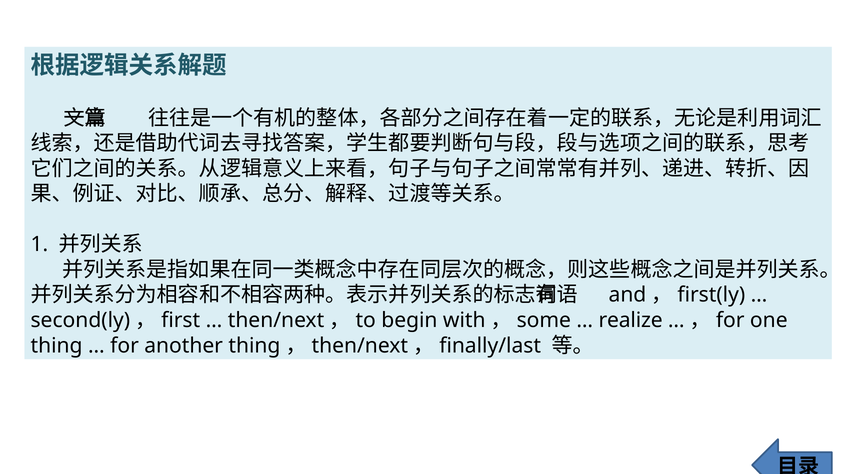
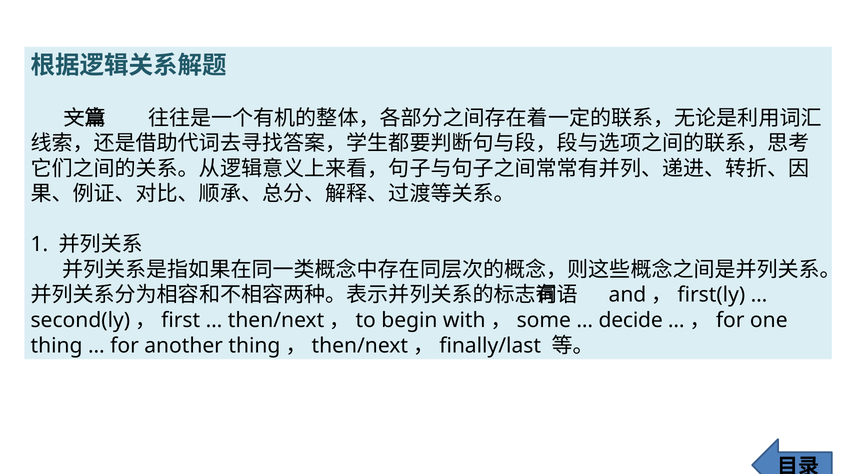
realize: realize -> decide
